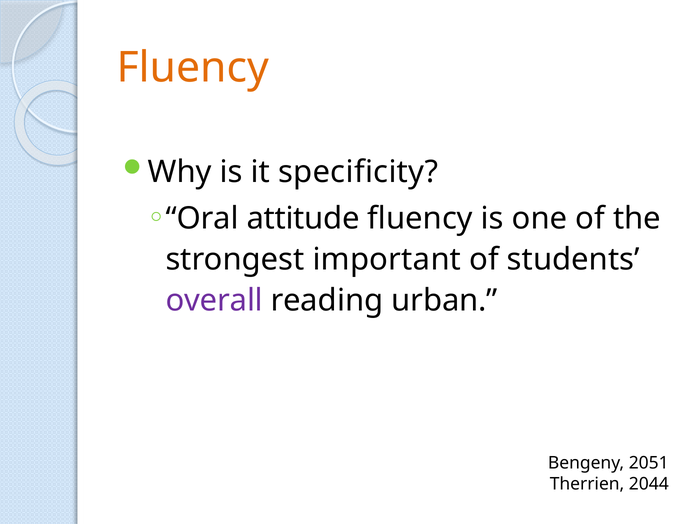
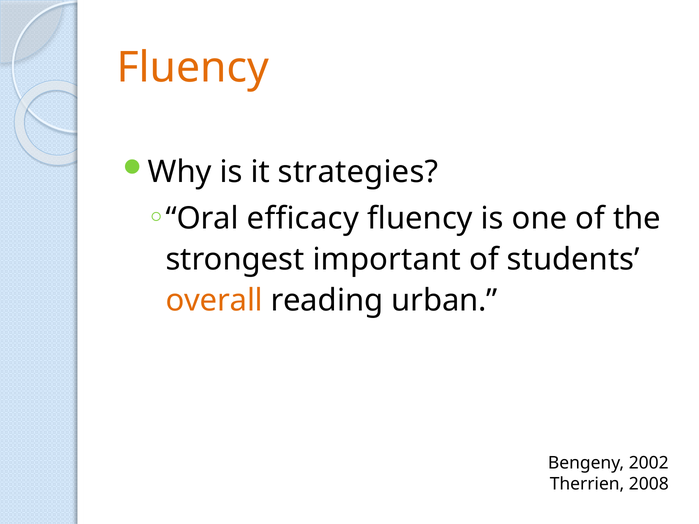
specificity: specificity -> strategies
attitude: attitude -> efficacy
overall colour: purple -> orange
2051: 2051 -> 2002
2044: 2044 -> 2008
